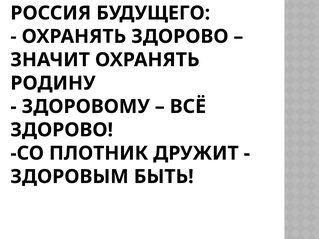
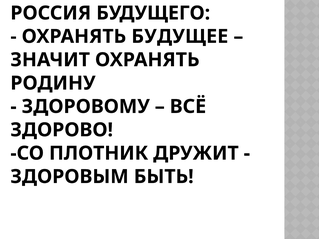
ОХРАНЯТЬ ЗДОРОВО: ЗДОРОВО -> БУДУЩЕЕ
